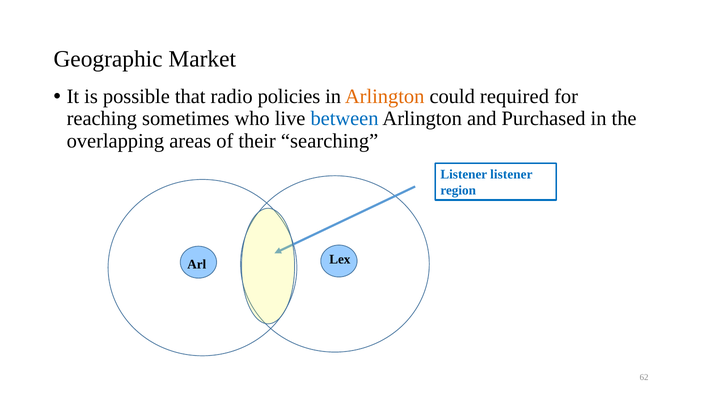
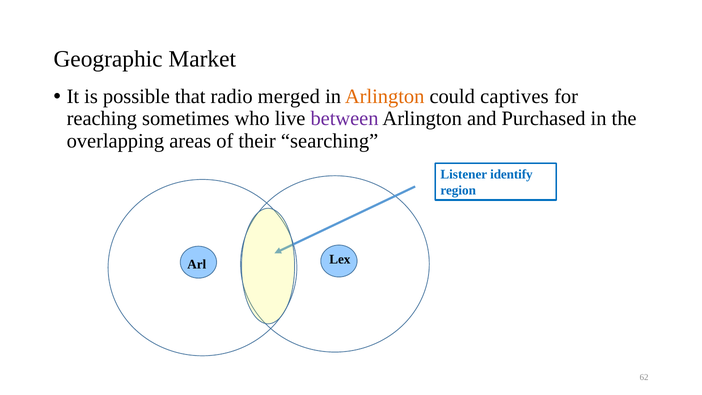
policies: policies -> merged
required: required -> captives
between colour: blue -> purple
Listener listener: listener -> identify
